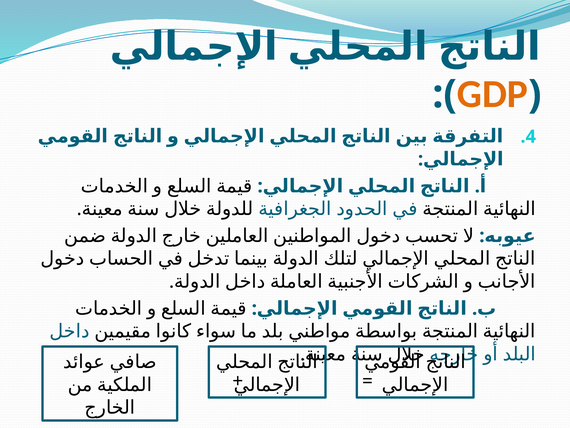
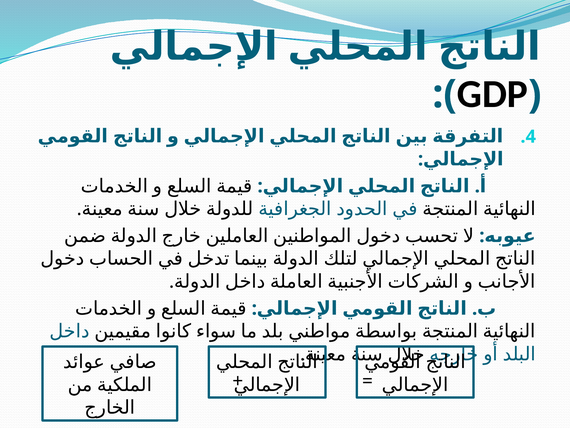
GDP colour: orange -> black
